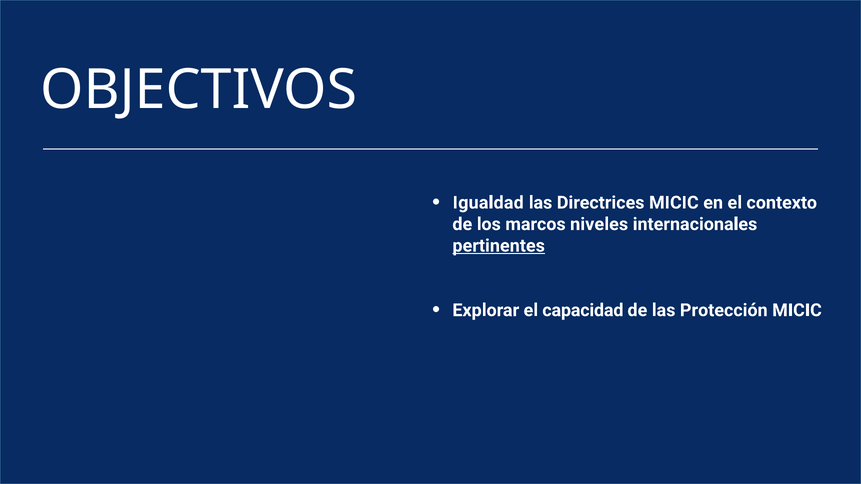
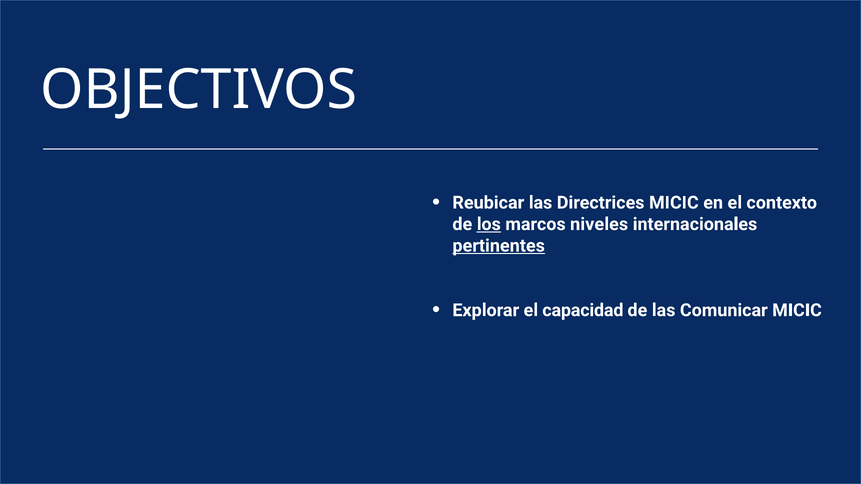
Igualdad: Igualdad -> Reubicar
los underline: none -> present
Protección: Protección -> Comunicar
